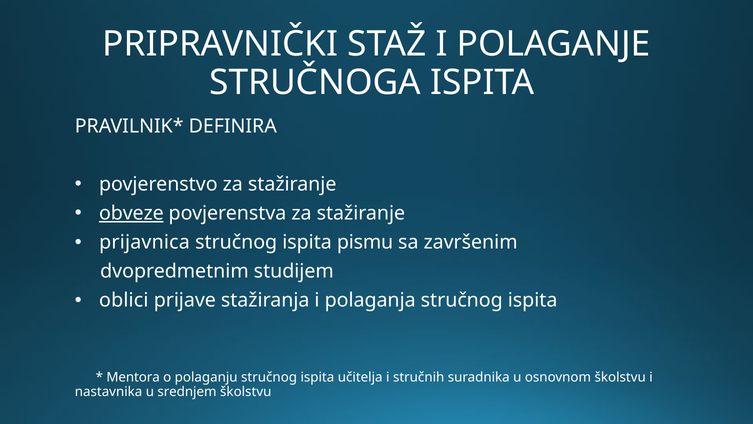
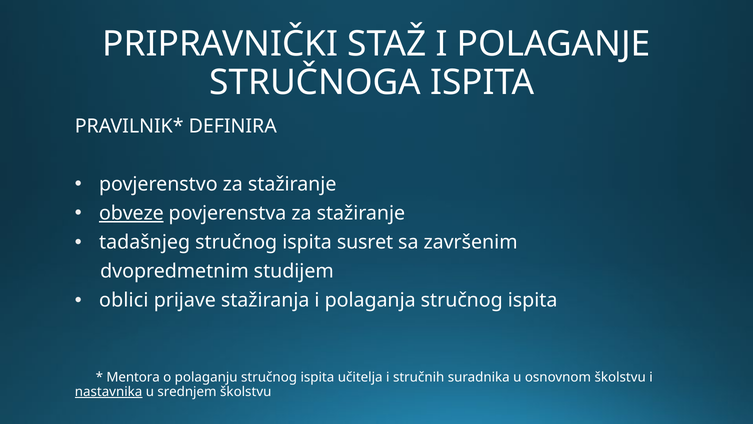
prijavnica: prijavnica -> tadašnjeg
pismu: pismu -> susret
nastavnika underline: none -> present
